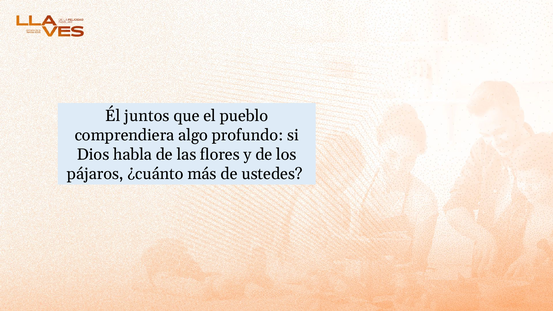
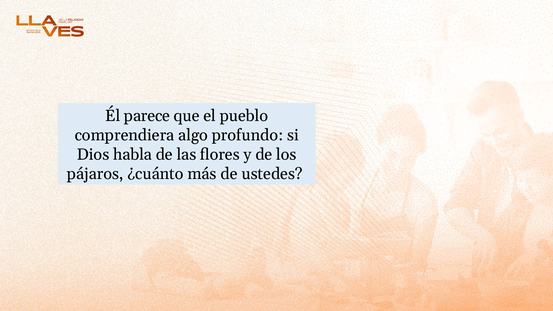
juntos: juntos -> parece
